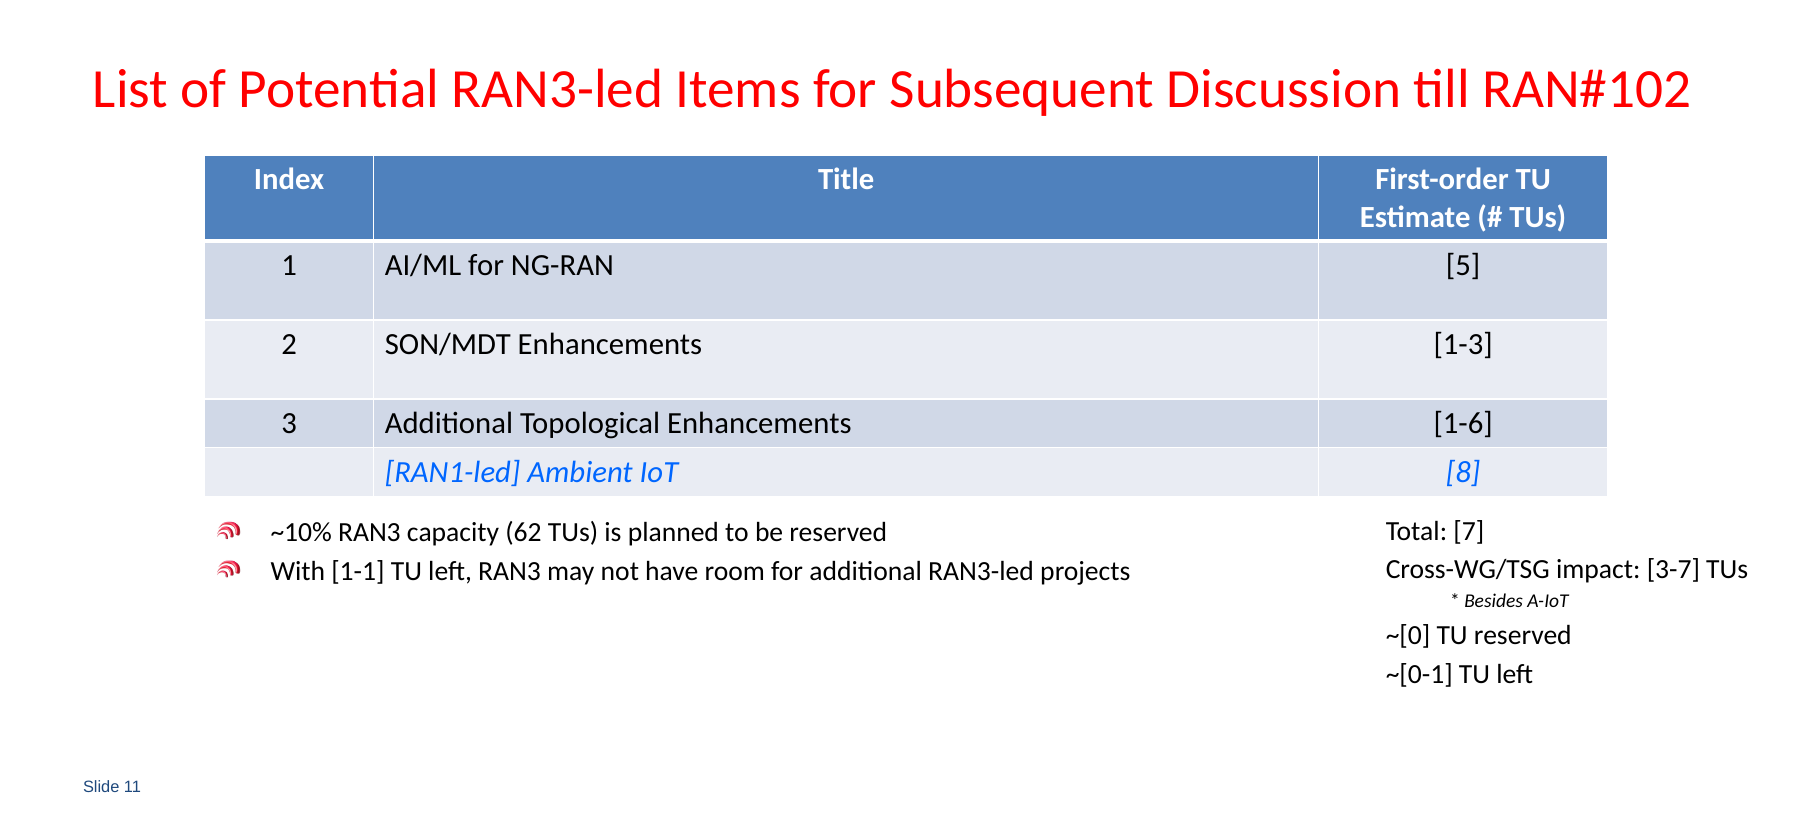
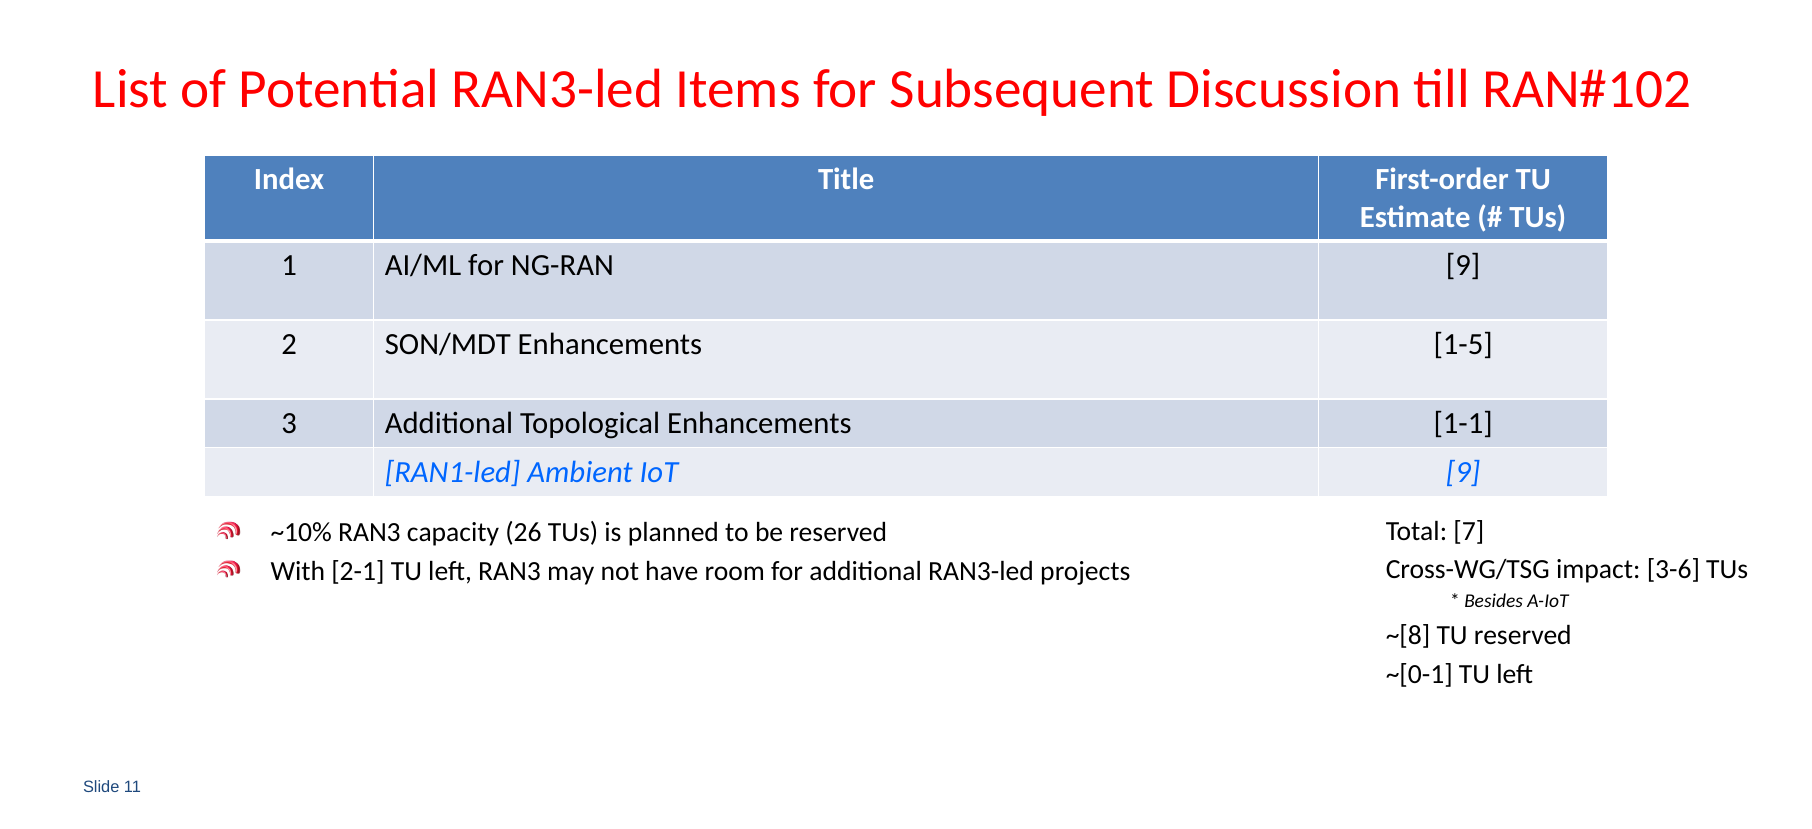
NG-RAN 5: 5 -> 9
1-3: 1-3 -> 1-5
1-6: 1-6 -> 1-1
IoT 8: 8 -> 9
62: 62 -> 26
3-7: 3-7 -> 3-6
1-1: 1-1 -> 2-1
~[0: ~[0 -> ~[8
